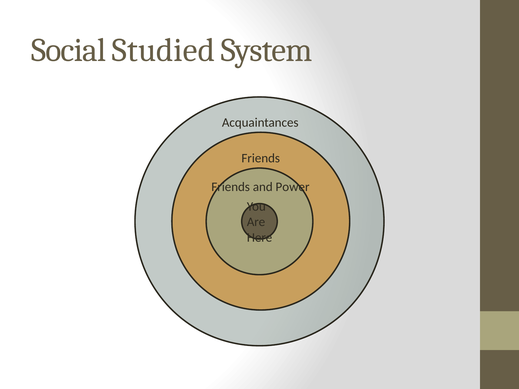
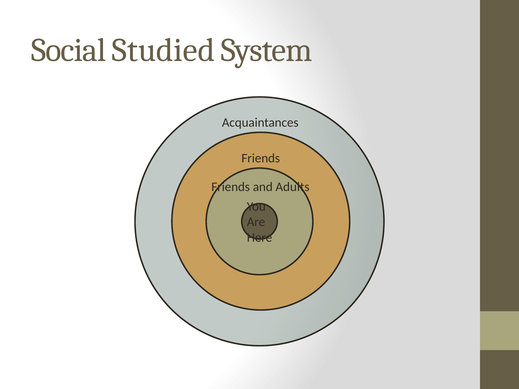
Power: Power -> Adults
